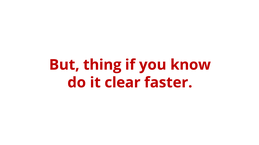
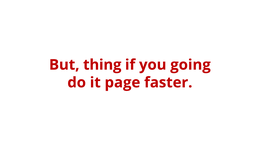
know: know -> going
clear: clear -> page
